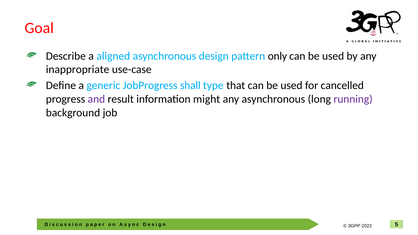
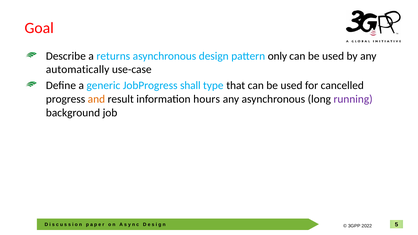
aligned: aligned -> returns
inappropriate: inappropriate -> automatically
and colour: purple -> orange
might: might -> hours
